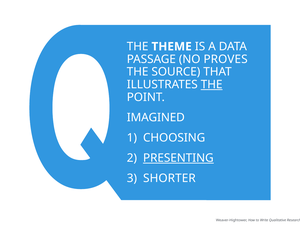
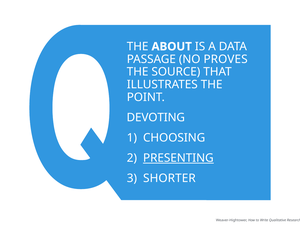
THEME: THEME -> ABOUT
THE at (212, 85) underline: present -> none
IMAGINED: IMAGINED -> DEVOTING
